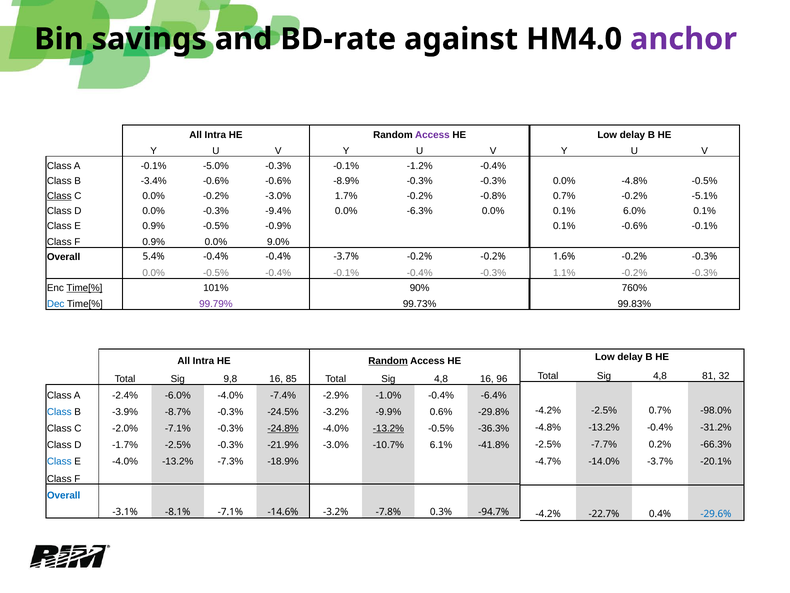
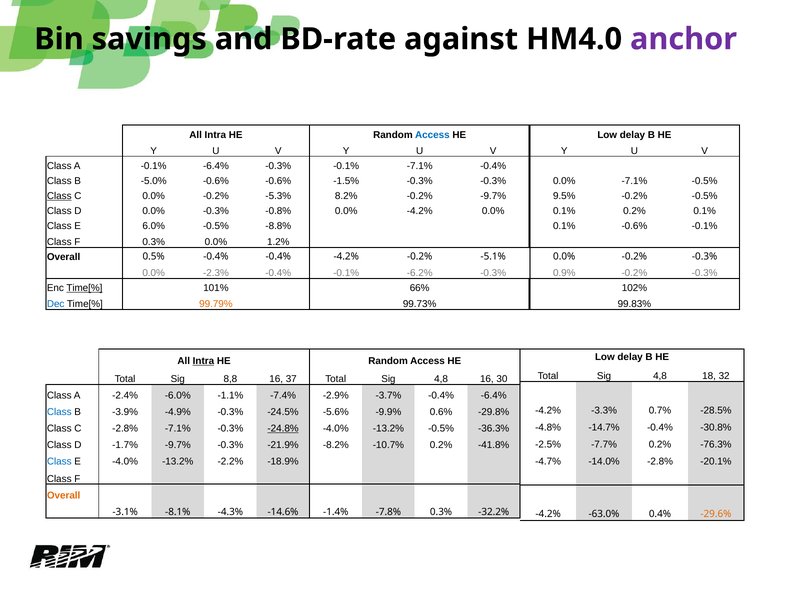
Access at (432, 135) colour: purple -> blue
-0.1% -5.0%: -5.0% -> -6.4%
-0.1% -1.2%: -1.2% -> -7.1%
-3.4%: -3.4% -> -5.0%
-8.9%: -8.9% -> -1.5%
0.0% -4.8%: -4.8% -> -7.1%
-0.2% -3.0%: -3.0% -> -5.3%
1.7%: 1.7% -> 8.2%
-0.2% -0.8%: -0.8% -> -9.7%
0.7% at (564, 196): 0.7% -> 9.5%
-0.2% -5.1%: -5.1% -> -0.5%
-9.4%: -9.4% -> -0.8%
-6.3% at (420, 211): -6.3% -> -4.2%
0.1% 6.0%: 6.0% -> 0.2%
E 0.9%: 0.9% -> 6.0%
-0.9%: -0.9% -> -8.8%
F 0.9%: 0.9% -> 0.3%
9.0%: 9.0% -> 1.2%
5.4%: 5.4% -> 0.5%
-3.7% at (346, 256): -3.7% -> -4.2%
-0.2% -0.2%: -0.2% -> -5.1%
1.6% at (564, 256): 1.6% -> 0.0%
0.0% -0.5%: -0.5% -> -2.3%
-0.1% -0.4%: -0.4% -> -6.2%
1.1%: 1.1% -> 0.9%
90%: 90% -> 66%
760%: 760% -> 102%
99.79% colour: purple -> orange
Intra at (203, 361) underline: none -> present
Random at (388, 361) underline: present -> none
81: 81 -> 18
9,8: 9,8 -> 8,8
85: 85 -> 37
96: 96 -> 30
-6.0% -4.0%: -4.0% -> -1.1%
-1.0%: -1.0% -> -3.7%
-4.2% -2.5%: -2.5% -> -3.3%
-98.0%: -98.0% -> -28.5%
-8.7%: -8.7% -> -4.9%
-3.2% at (336, 412): -3.2% -> -5.6%
-4.8% -13.2%: -13.2% -> -14.7%
-31.2%: -31.2% -> -30.8%
C -2.0%: -2.0% -> -2.8%
-13.2% at (388, 428) underline: present -> none
-66.3%: -66.3% -> -76.3%
-1.7% -2.5%: -2.5% -> -9.7%
-3.0% at (336, 445): -3.0% -> -8.2%
-10.7% 6.1%: 6.1% -> 0.2%
-7.3%: -7.3% -> -2.2%
-14.0% -3.7%: -3.7% -> -2.8%
Overall at (64, 495) colour: blue -> orange
-8.1% -7.1%: -7.1% -> -4.3%
-3.2% at (336, 511): -3.2% -> -1.4%
-94.7%: -94.7% -> -32.2%
-22.7%: -22.7% -> -63.0%
-29.6% colour: blue -> orange
